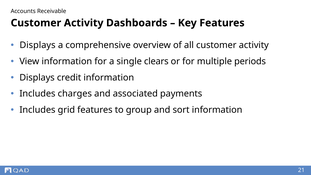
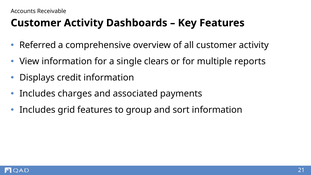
Displays at (38, 45): Displays -> Referred
periods: periods -> reports
